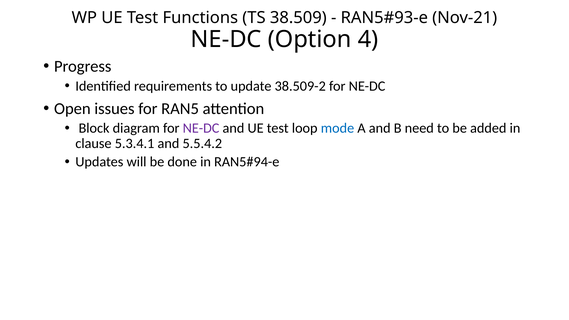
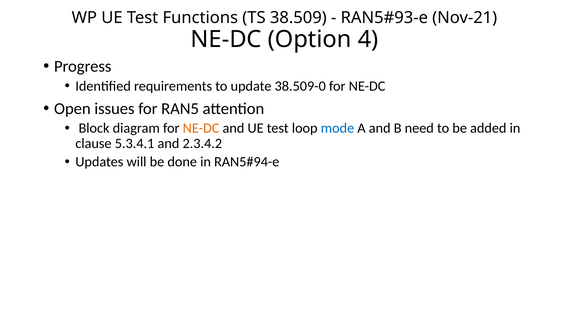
38.509-2: 38.509-2 -> 38.509-0
NE-DC at (201, 128) colour: purple -> orange
5.5.4.2: 5.5.4.2 -> 2.3.4.2
